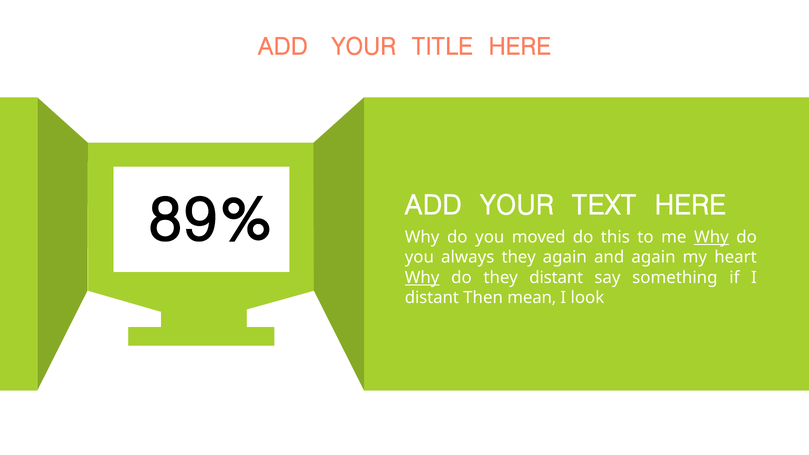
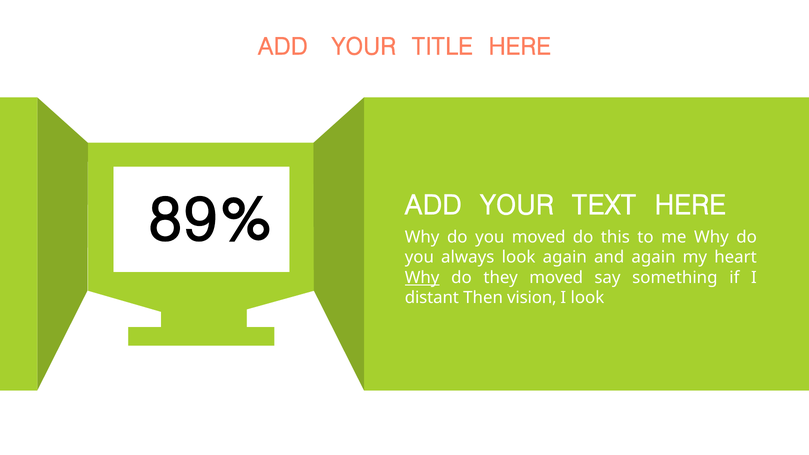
Why at (711, 237) underline: present -> none
always they: they -> look
they distant: distant -> moved
mean: mean -> vision
